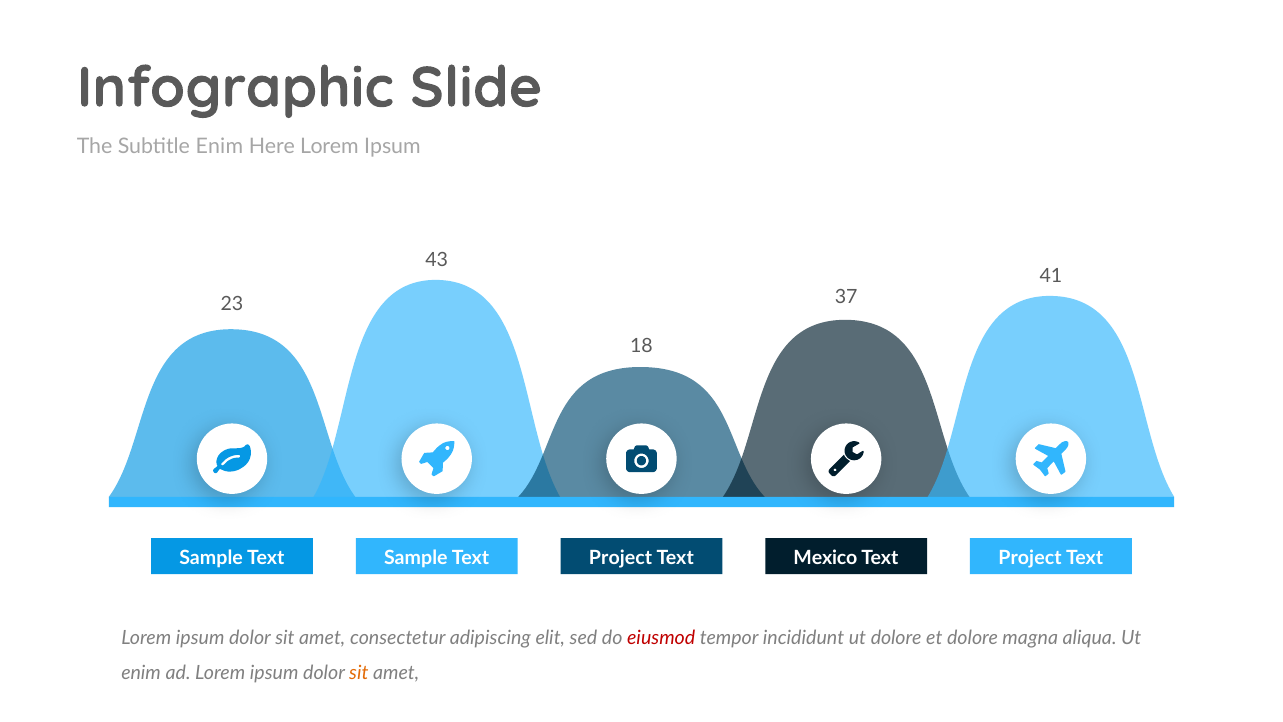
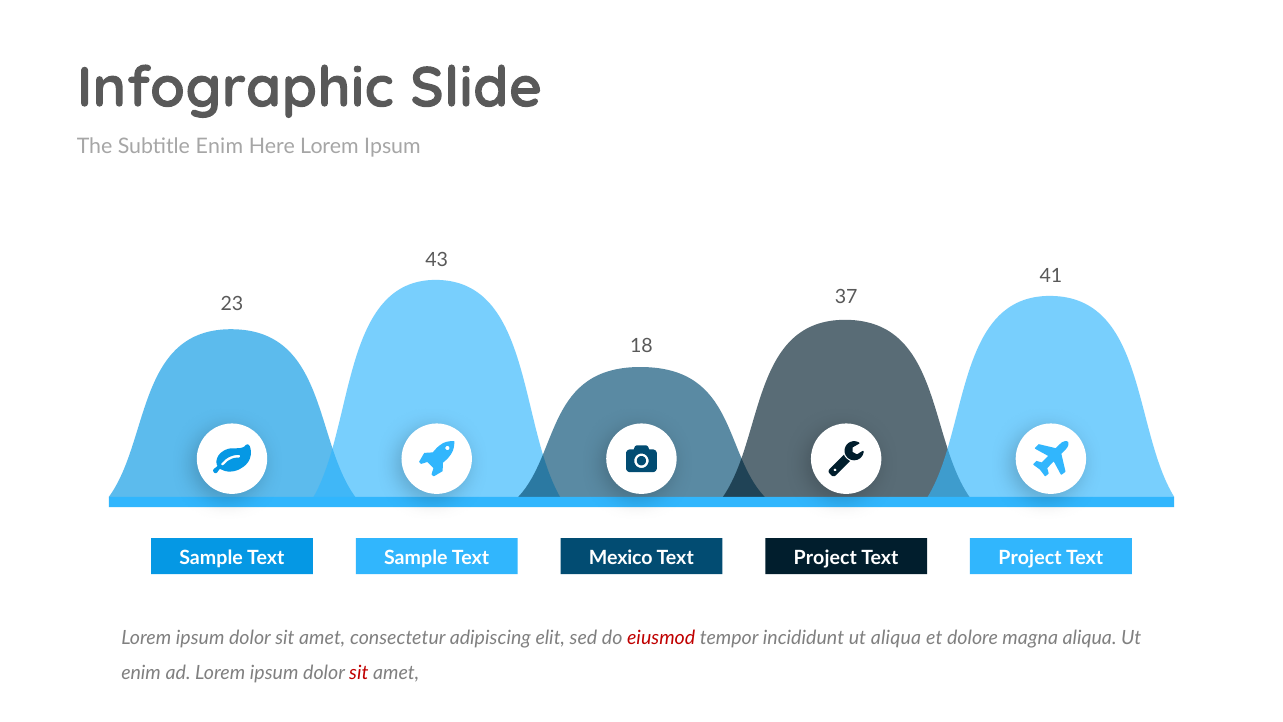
Sample Text Project: Project -> Mexico
Mexico at (825, 557): Mexico -> Project
ut dolore: dolore -> aliqua
sit at (359, 673) colour: orange -> red
